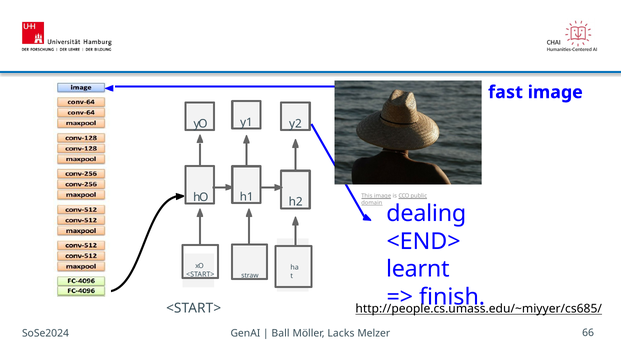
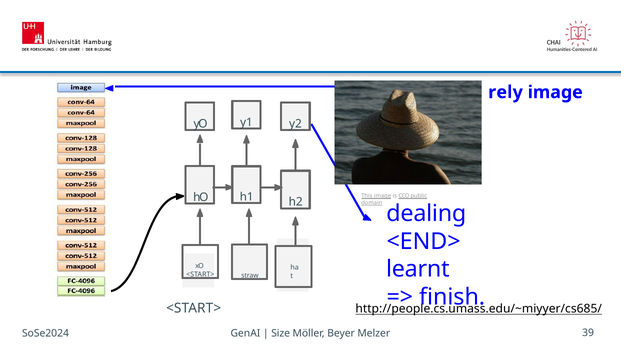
fast: fast -> rely
Ball: Ball -> Size
Lacks: Lacks -> Beyer
66: 66 -> 39
